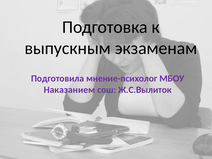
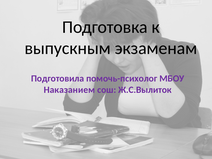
мнение-психолог: мнение-психолог -> помочь-психолог
